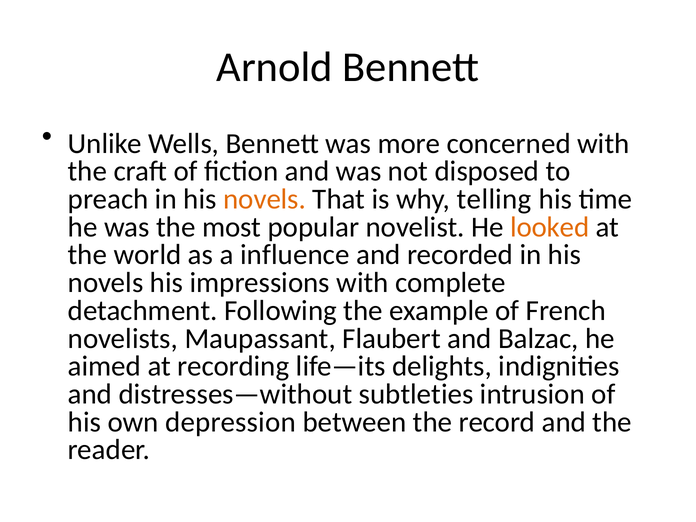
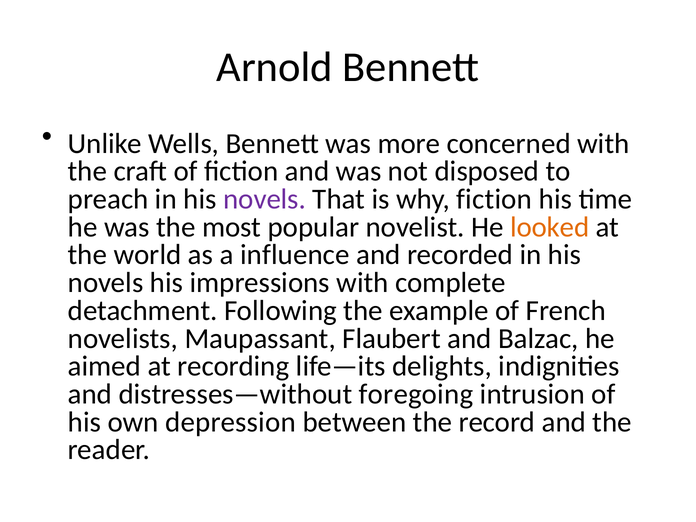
novels at (265, 199) colour: orange -> purple
why telling: telling -> fiction
subtleties: subtleties -> foregoing
